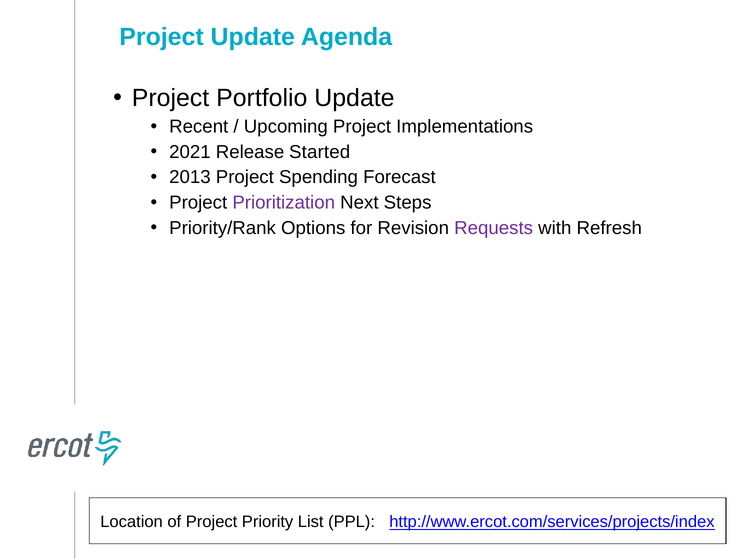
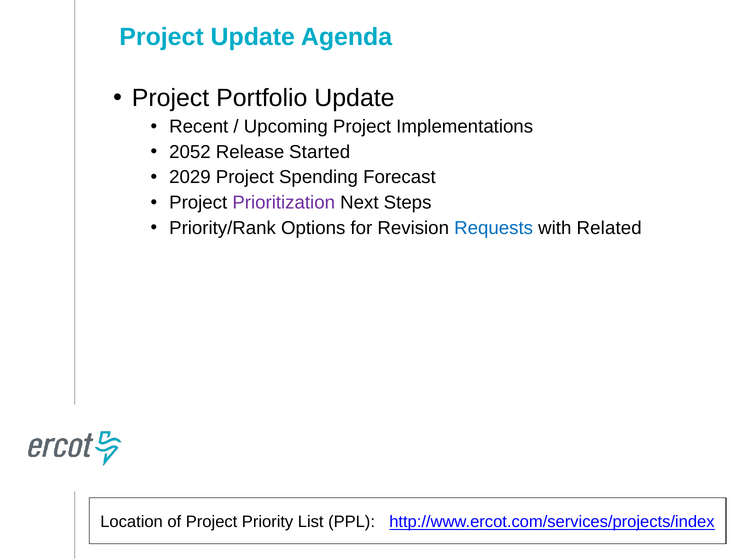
2021: 2021 -> 2052
2013: 2013 -> 2029
Requests colour: purple -> blue
Refresh: Refresh -> Related
